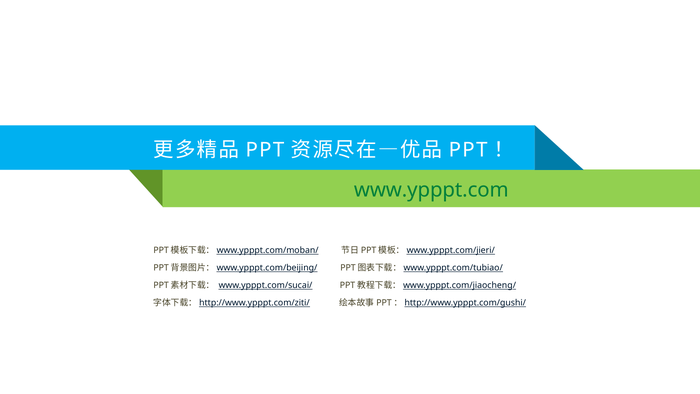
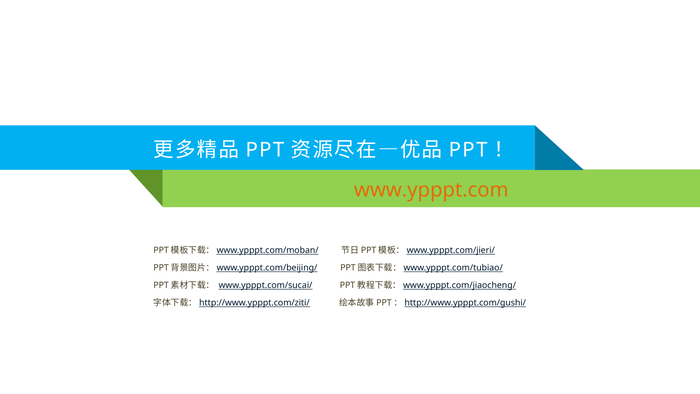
www.ypppt.com colour: green -> orange
